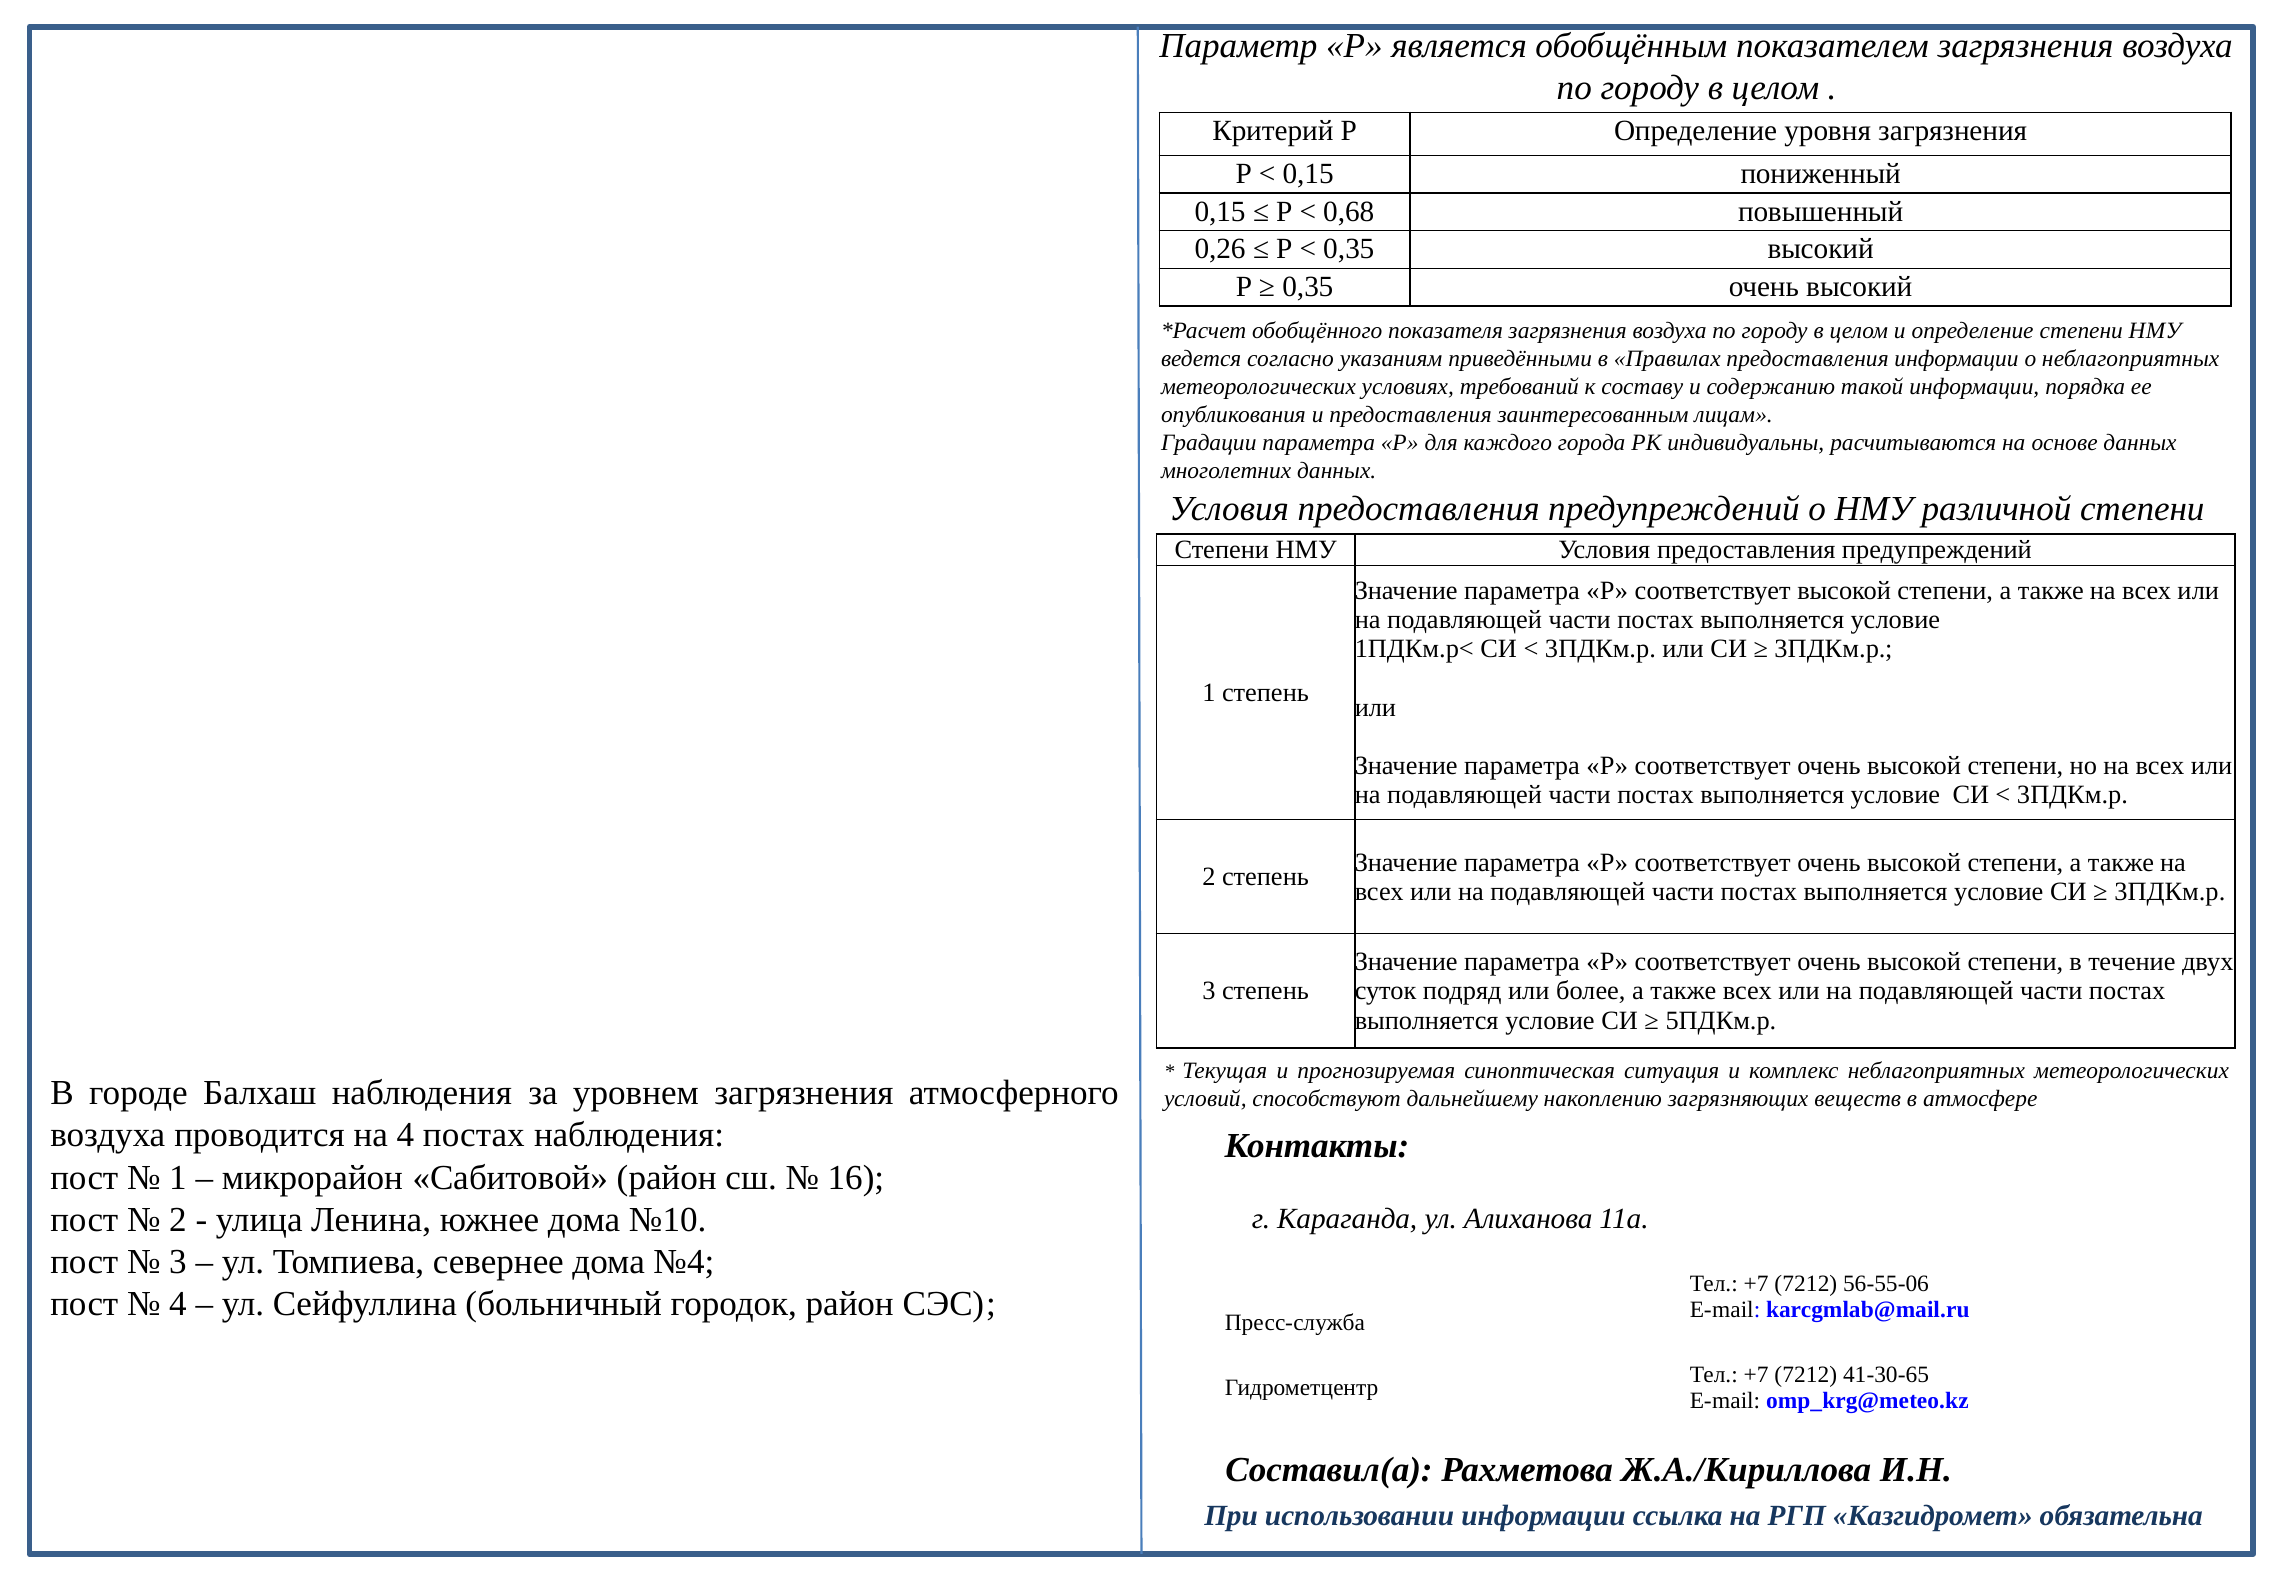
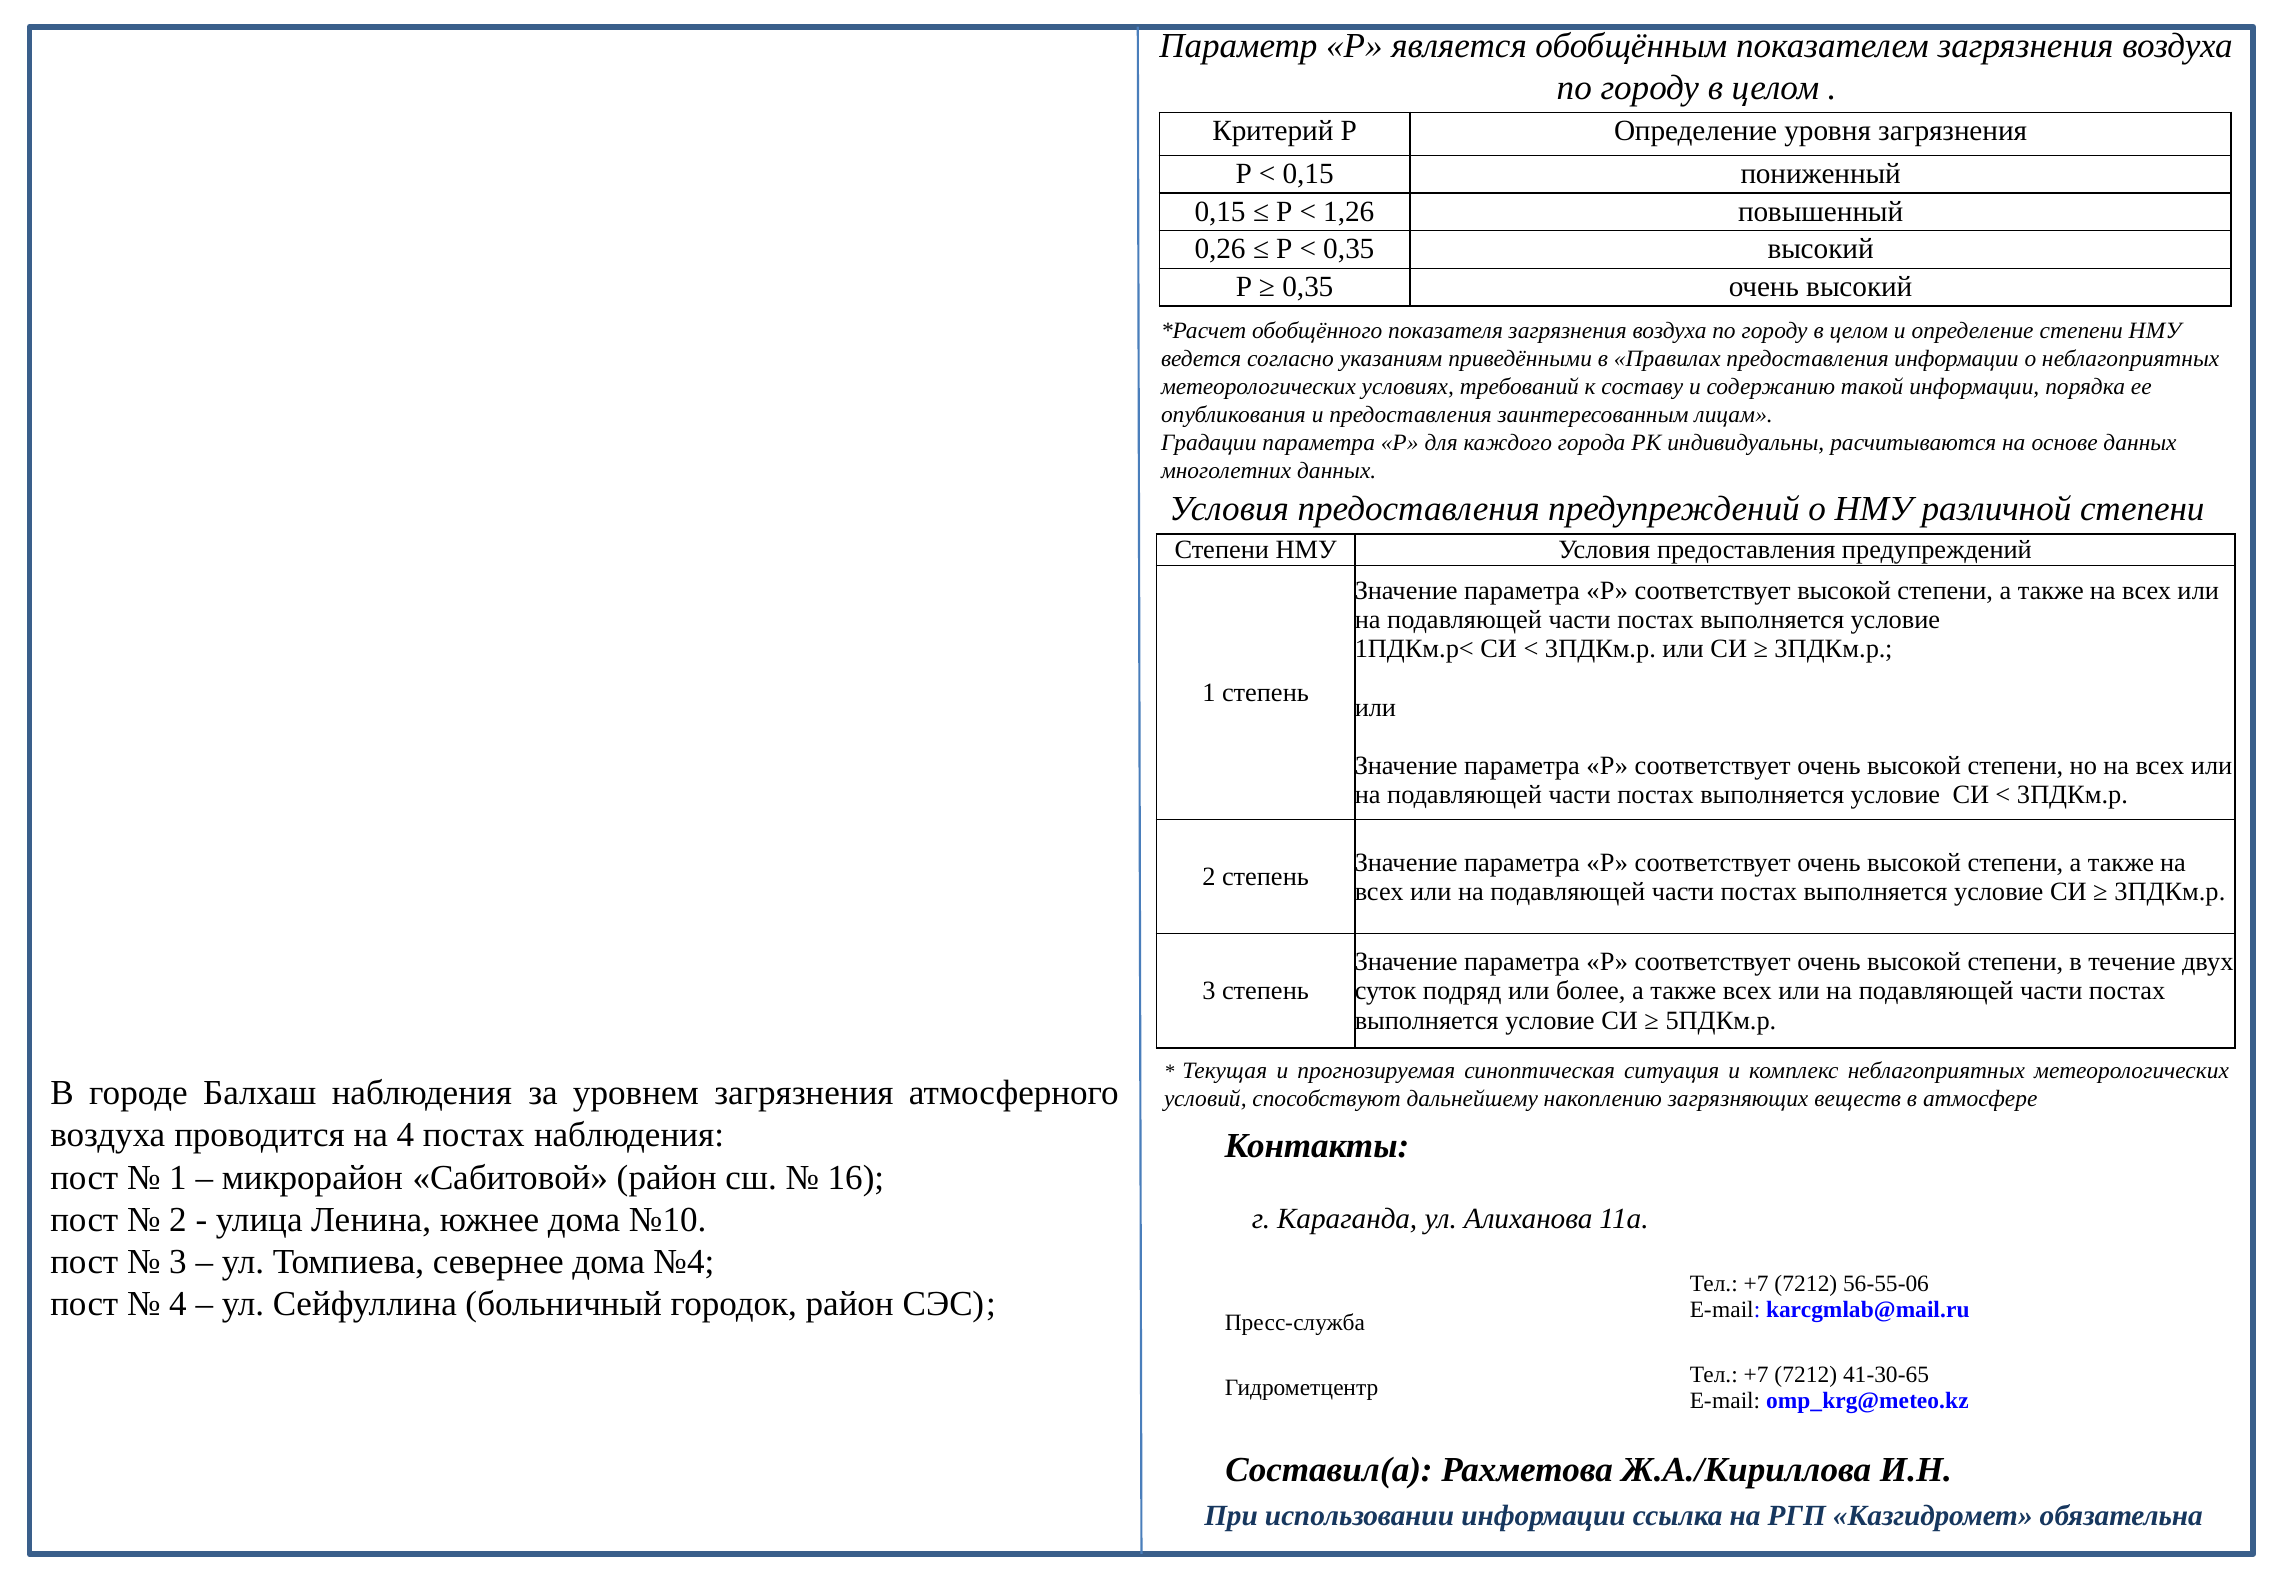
0,68: 0,68 -> 1,26
